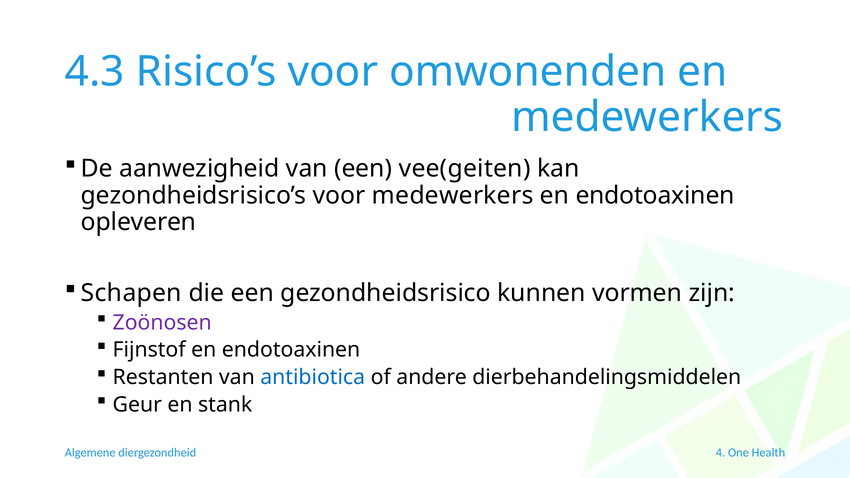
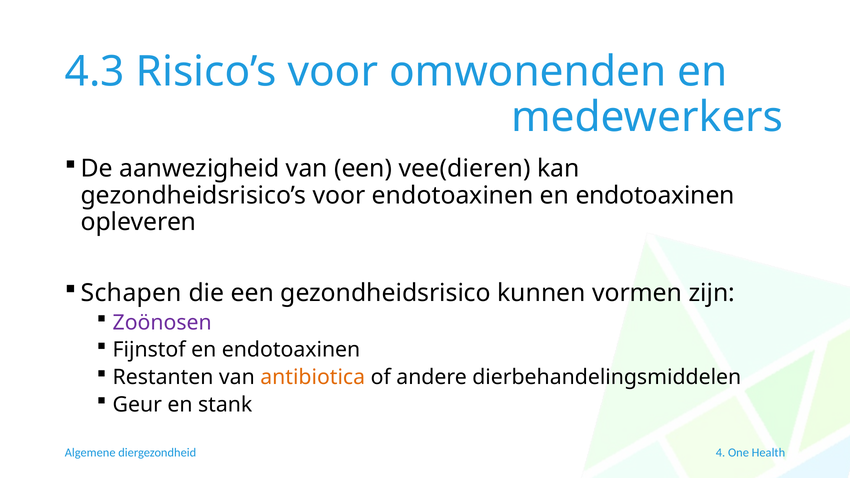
vee(geiten: vee(geiten -> vee(dieren
voor medewerkers: medewerkers -> endotoaxinen
antibiotica colour: blue -> orange
